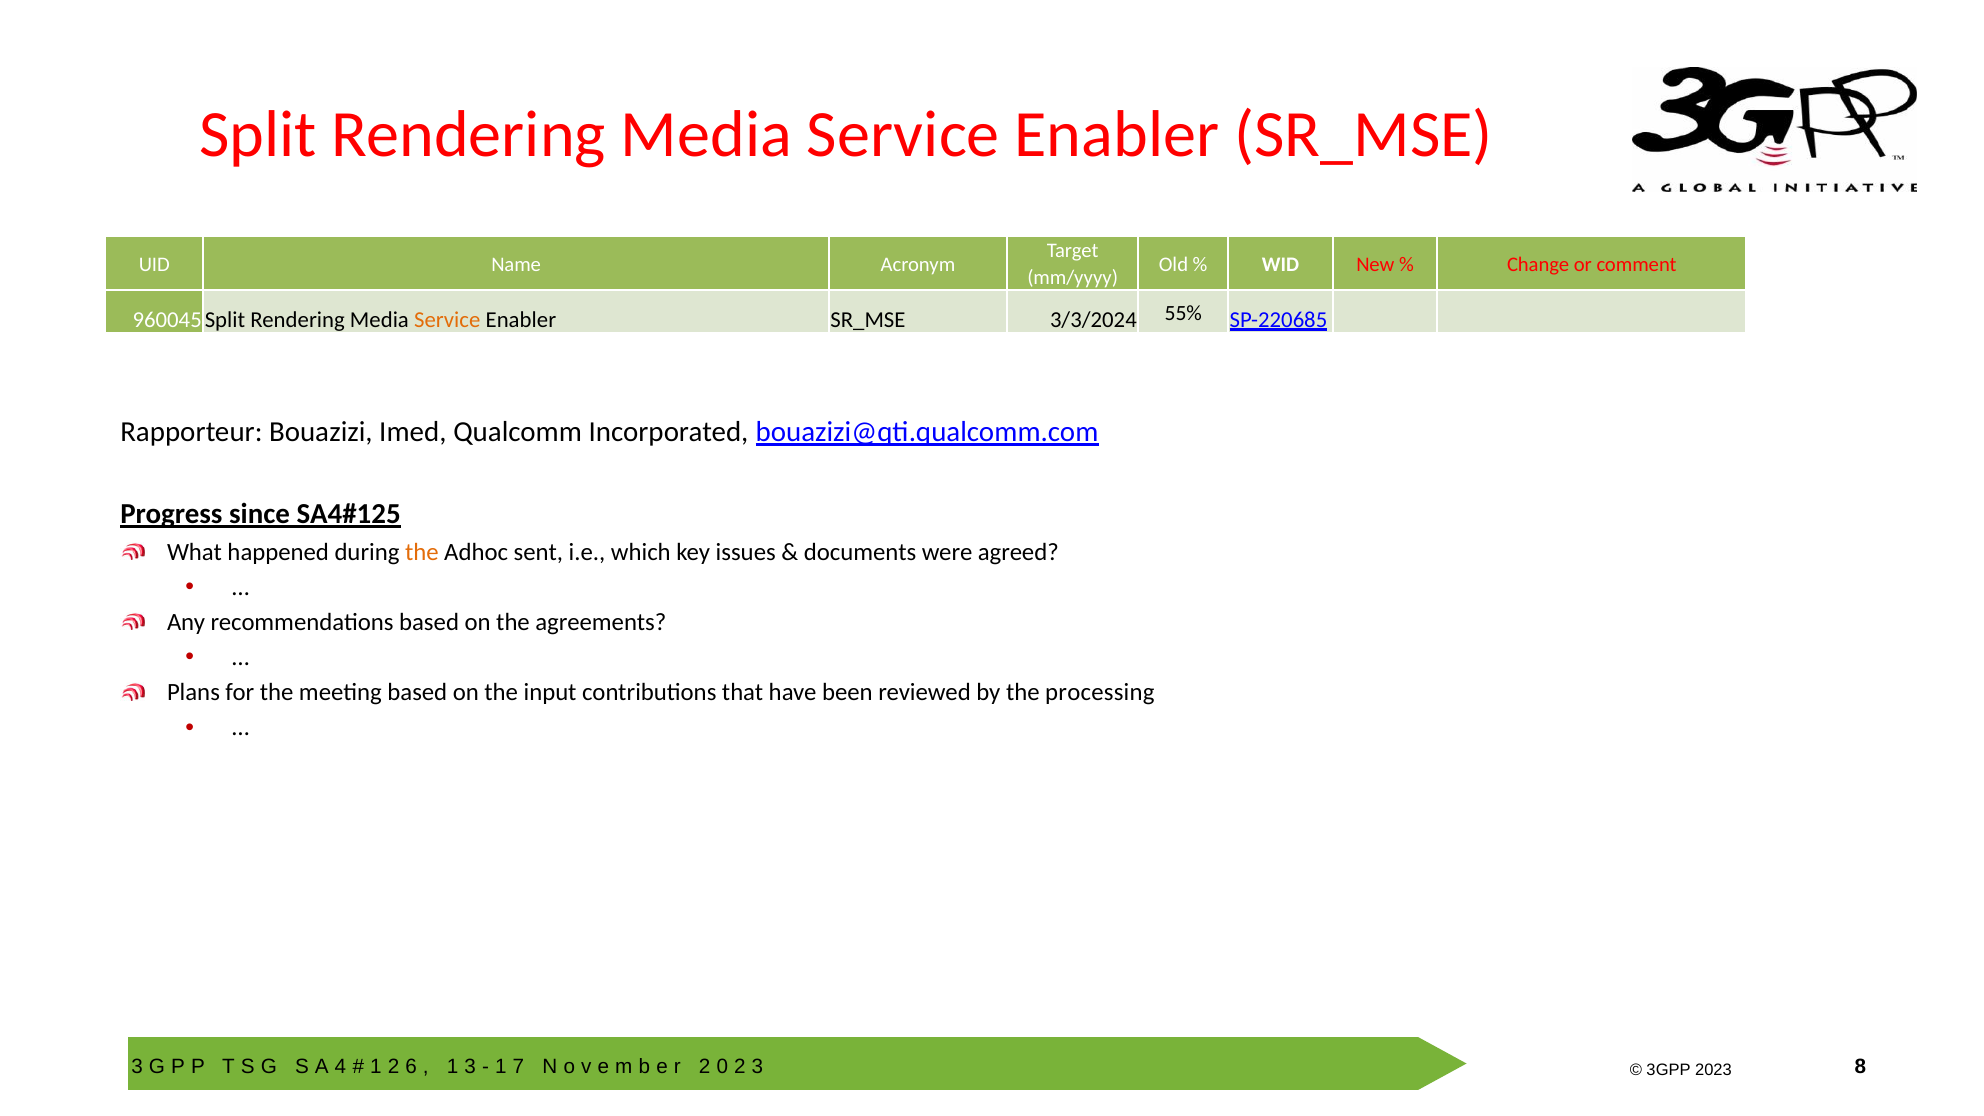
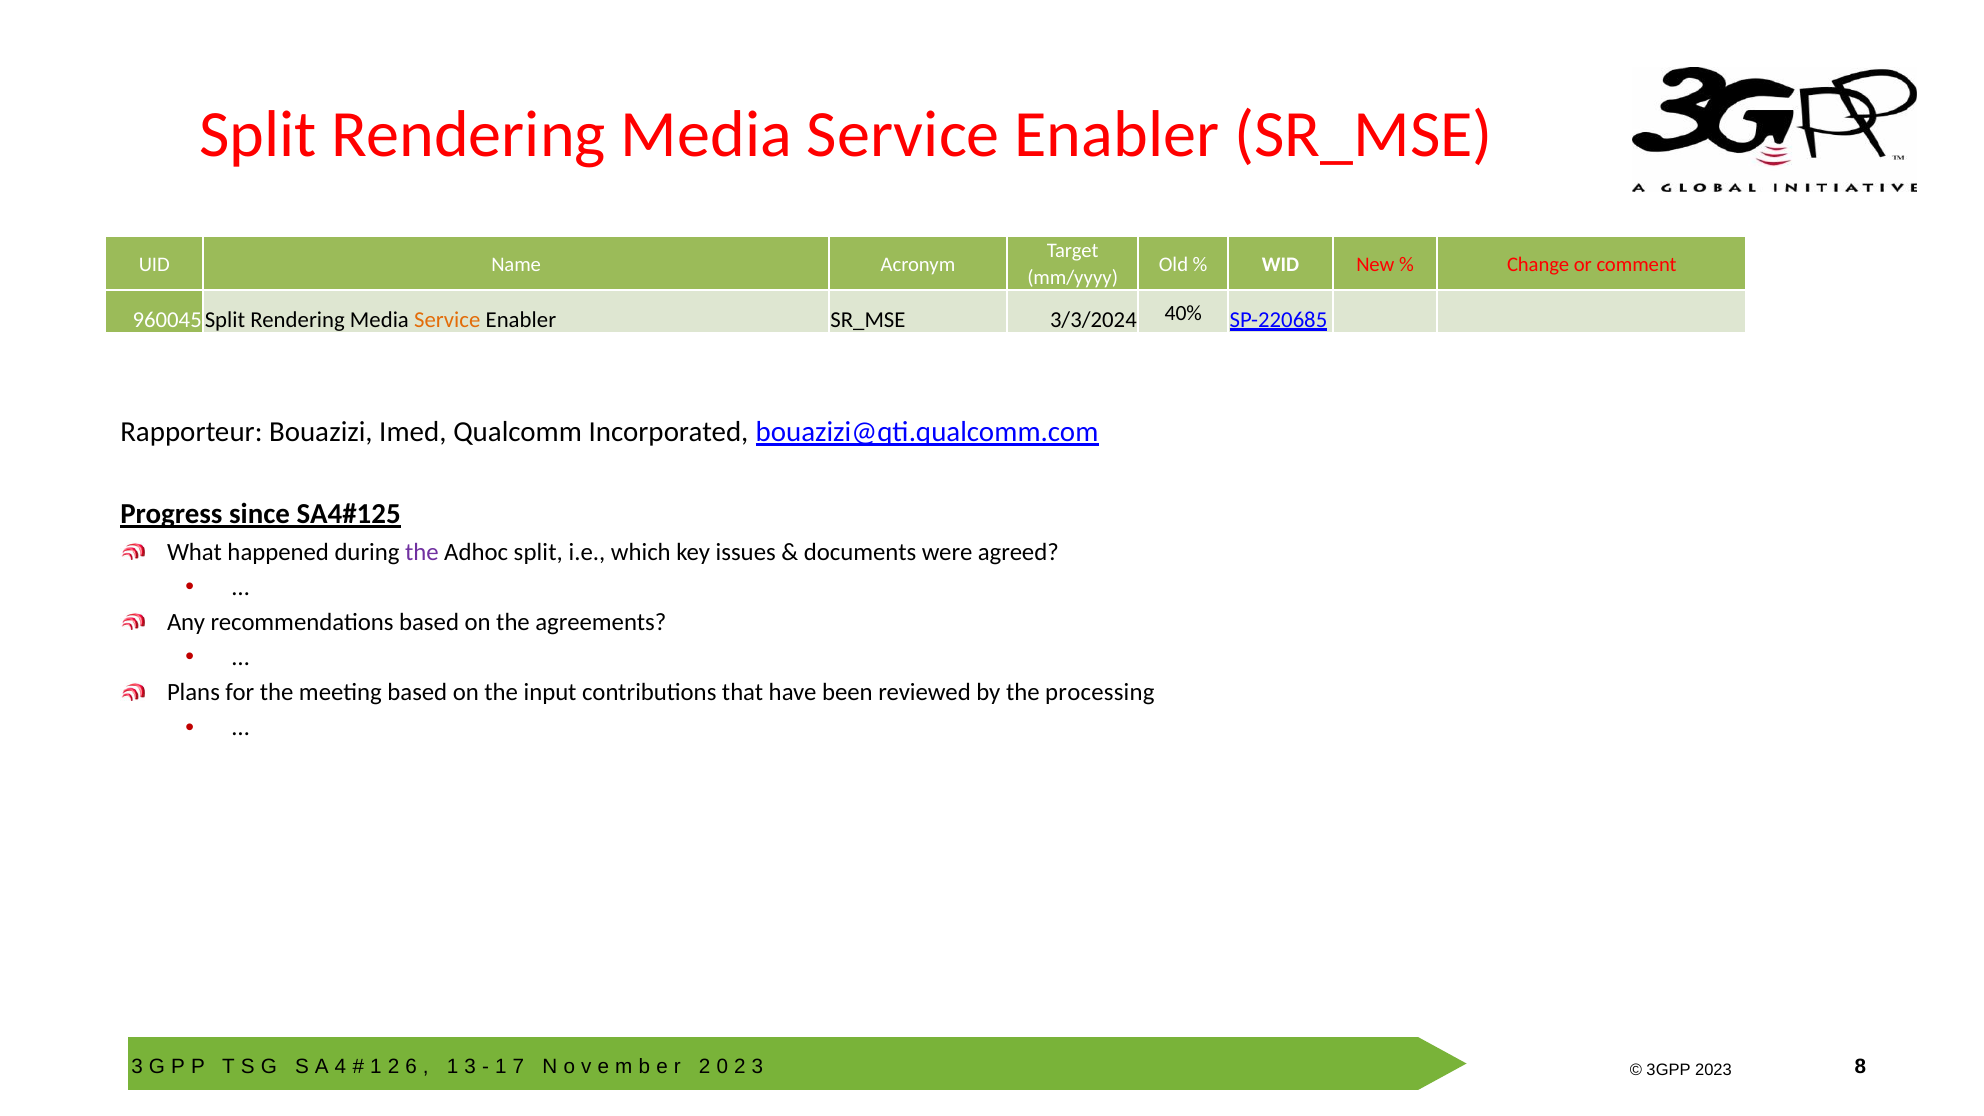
55%: 55% -> 40%
the at (422, 552) colour: orange -> purple
Adhoc sent: sent -> split
